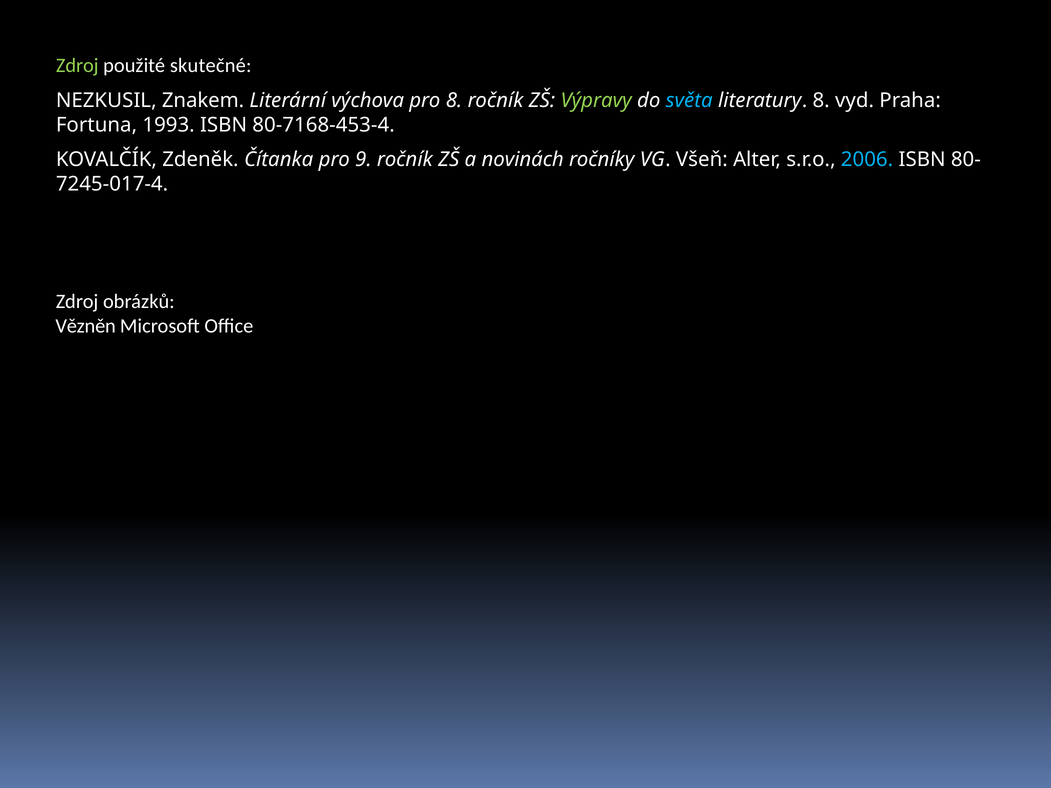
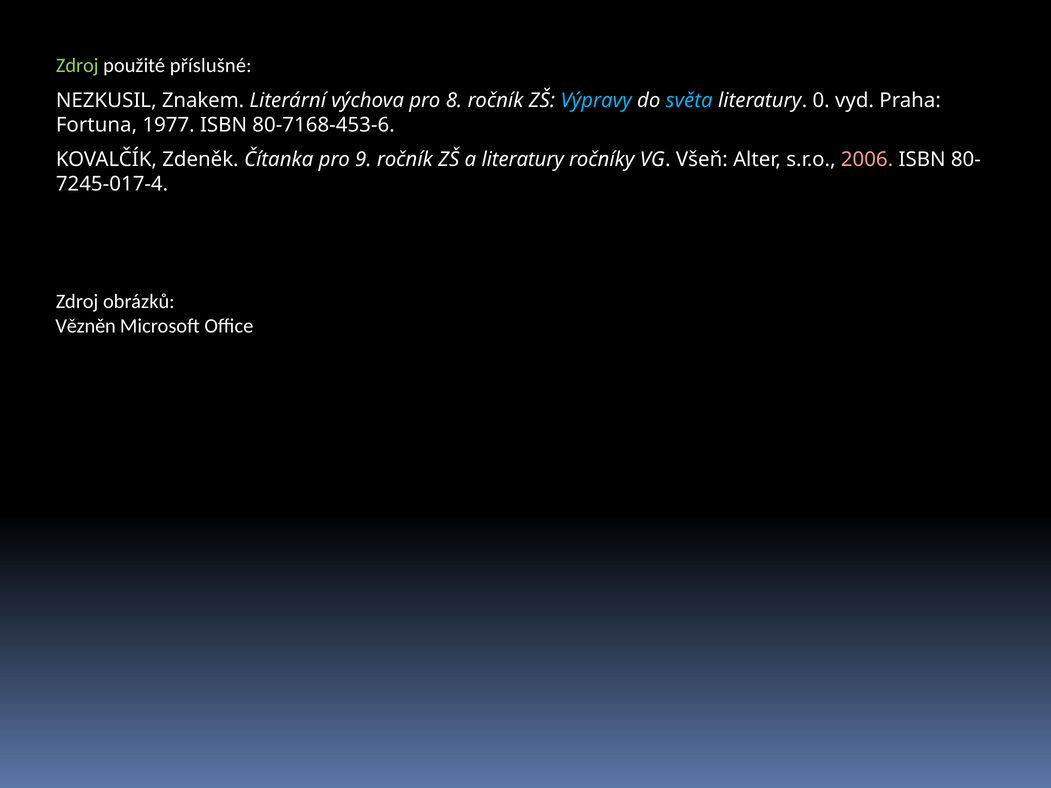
skutečné: skutečné -> příslušné
Výpravy colour: light green -> light blue
literatury 8: 8 -> 0
1993: 1993 -> 1977
80-7168-453-4: 80-7168-453-4 -> 80-7168-453-6
a novinách: novinách -> literatury
2006 colour: light blue -> pink
